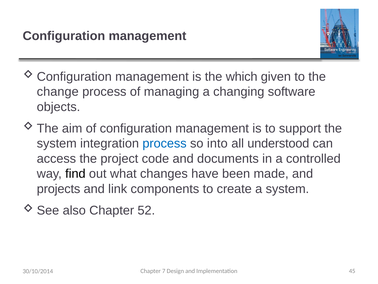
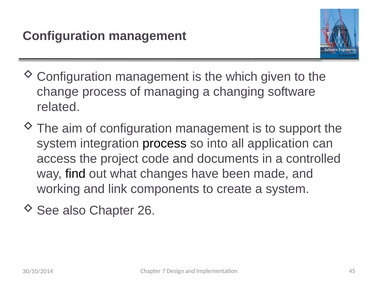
objects: objects -> related
process at (165, 143) colour: blue -> black
understood: understood -> application
projects: projects -> working
52: 52 -> 26
